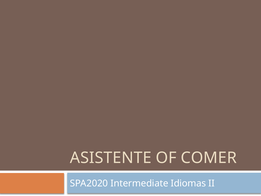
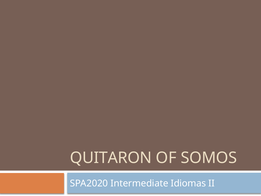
ASISTENTE: ASISTENTE -> QUITARON
COMER: COMER -> SOMOS
